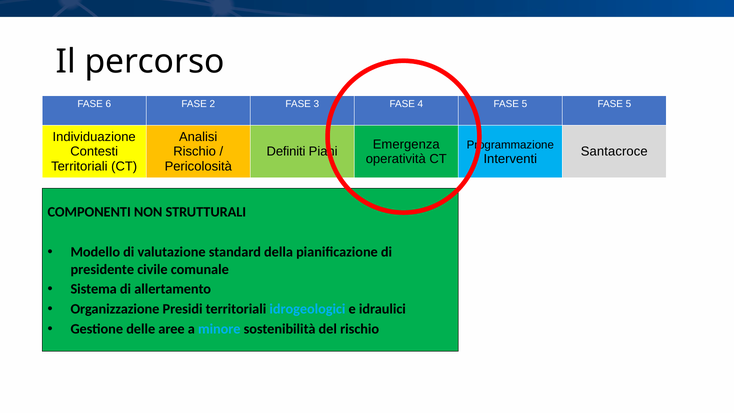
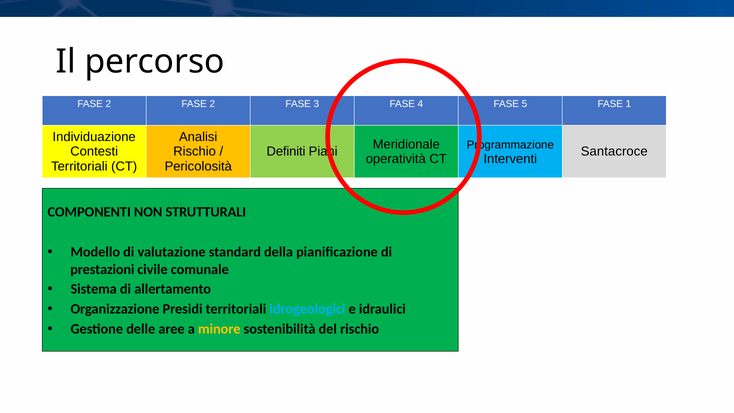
6 at (108, 104): 6 -> 2
5 FASE 5: 5 -> 1
Emergenza: Emergenza -> Meridionale
presidente: presidente -> prestazioni
minore colour: light blue -> yellow
